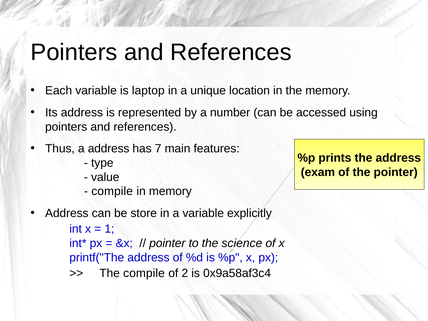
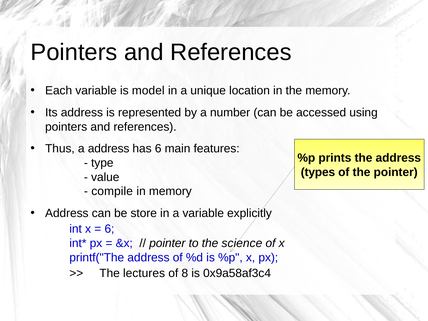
laptop: laptop -> model
has 7: 7 -> 6
exam: exam -> types
1 at (109, 229): 1 -> 6
The compile: compile -> lectures
2: 2 -> 8
